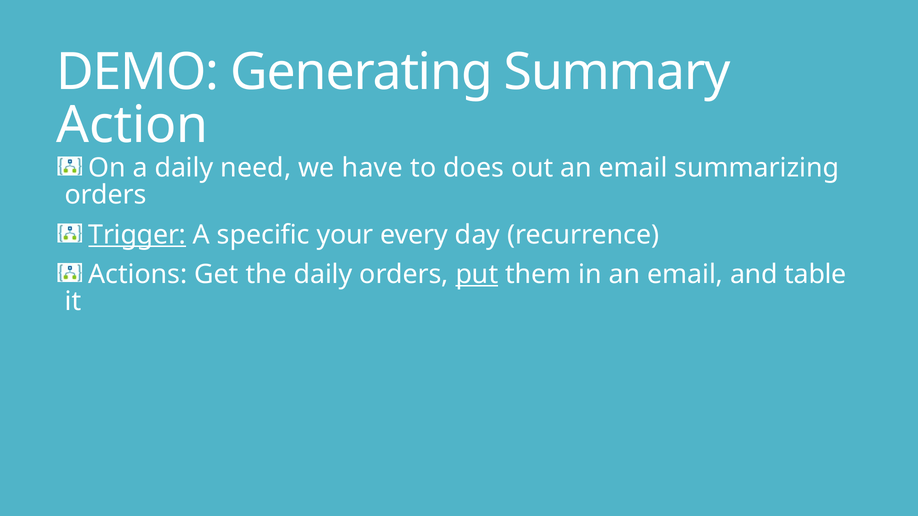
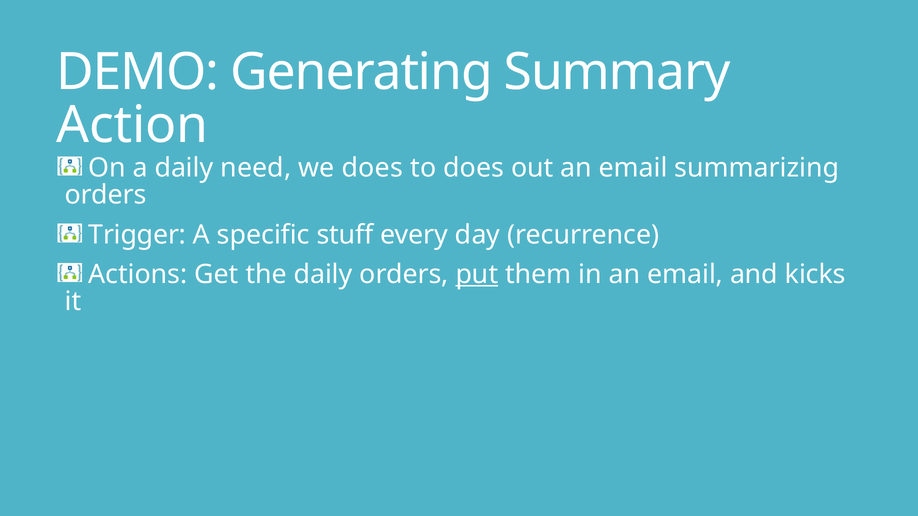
we have: have -> does
Trigger underline: present -> none
your: your -> stuff
table: table -> kicks
